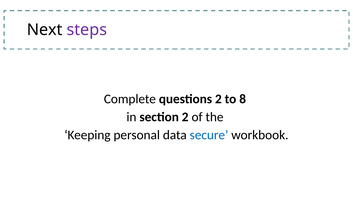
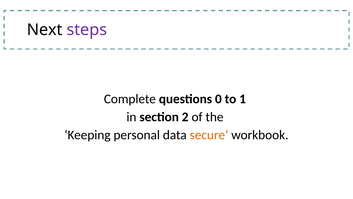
questions 2: 2 -> 0
8: 8 -> 1
secure colour: blue -> orange
